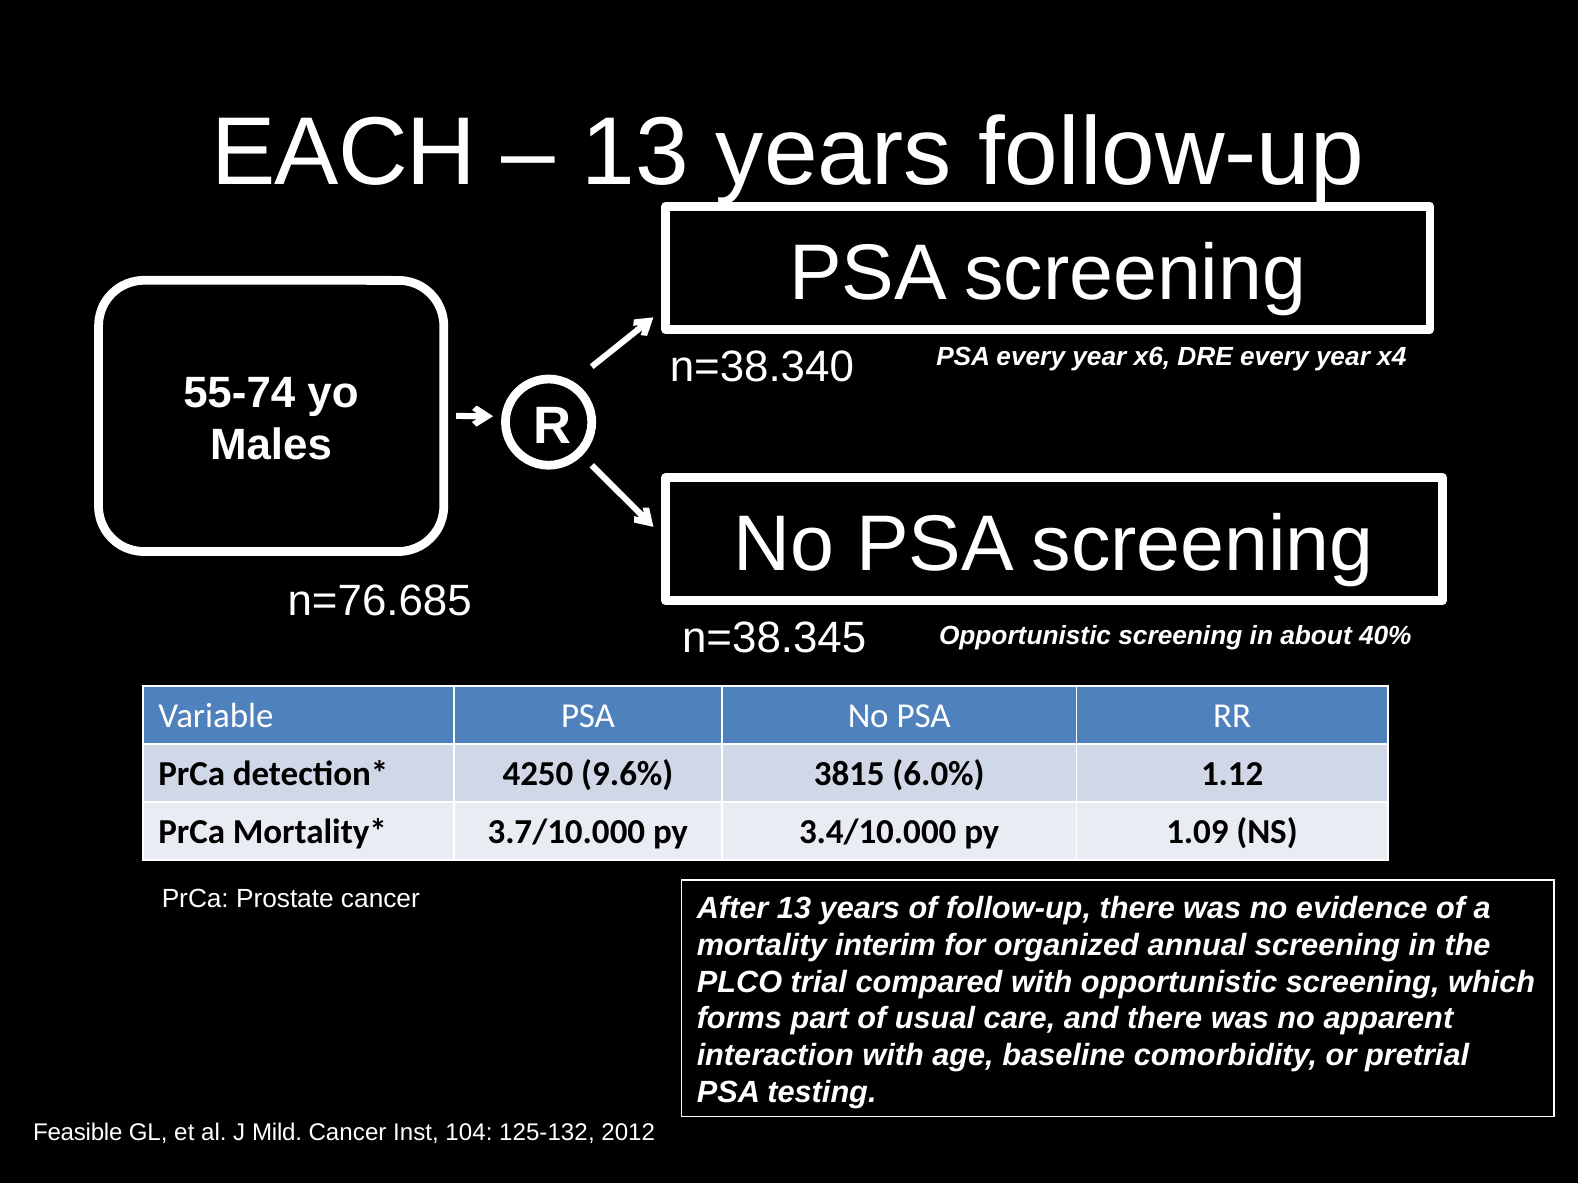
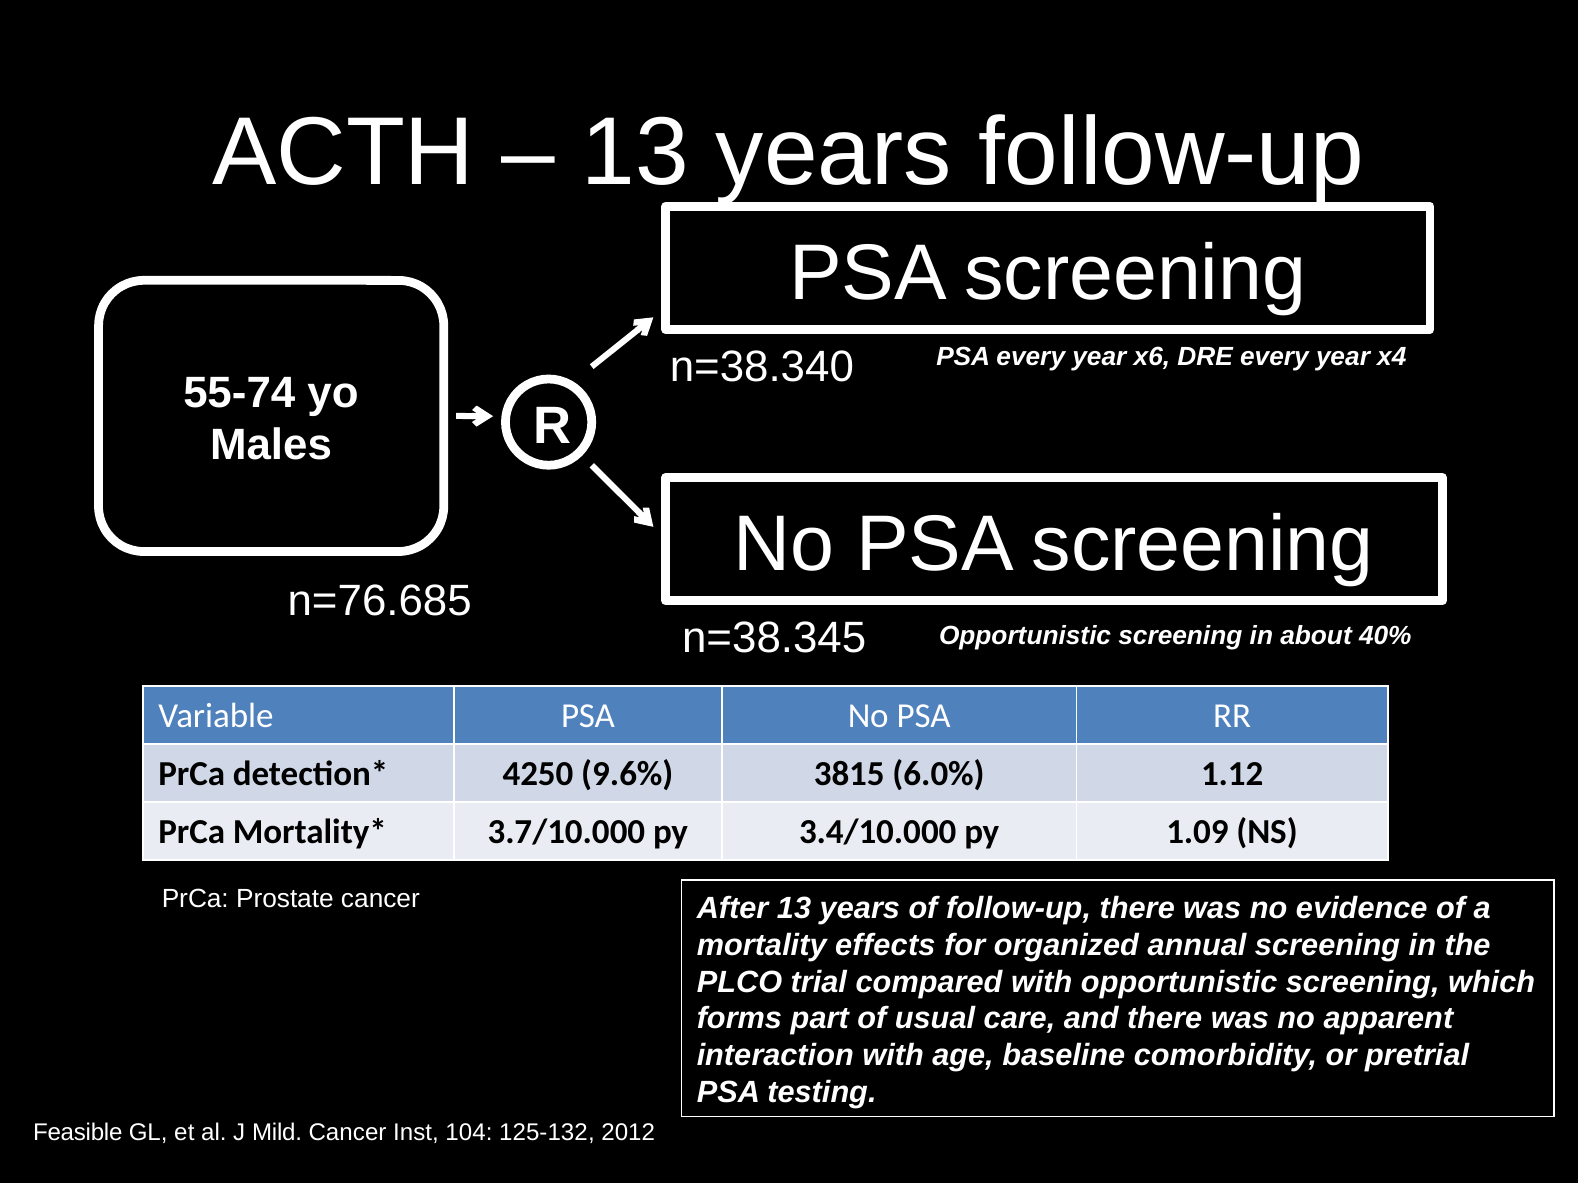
EACH: EACH -> ACTH
interim: interim -> effects
